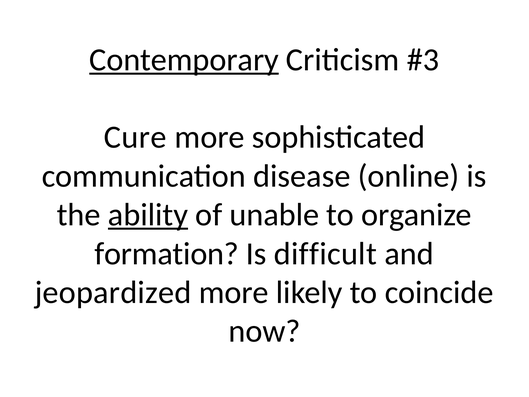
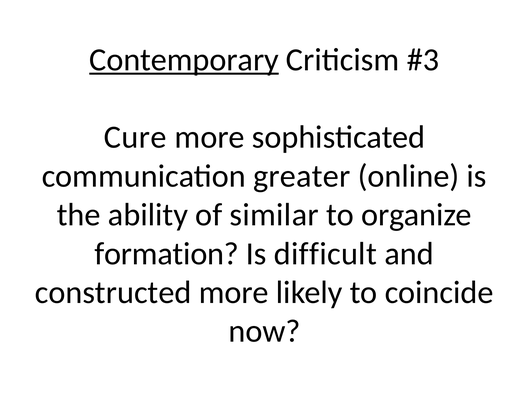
disease: disease -> greater
ability underline: present -> none
unable: unable -> similar
jeopardized: jeopardized -> constructed
